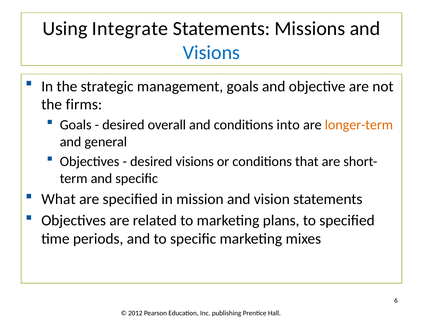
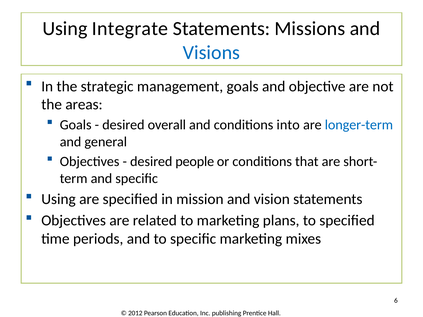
firms: firms -> areas
longer-term colour: orange -> blue
desired visions: visions -> people
What at (58, 199): What -> Using
